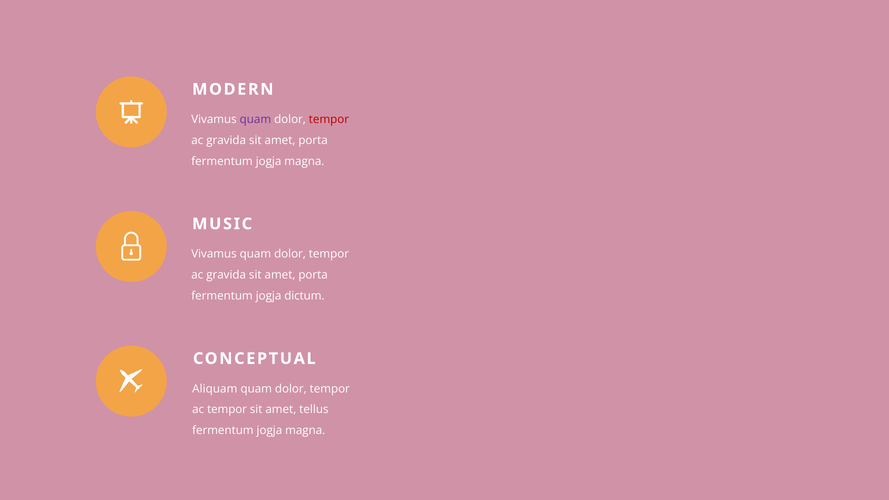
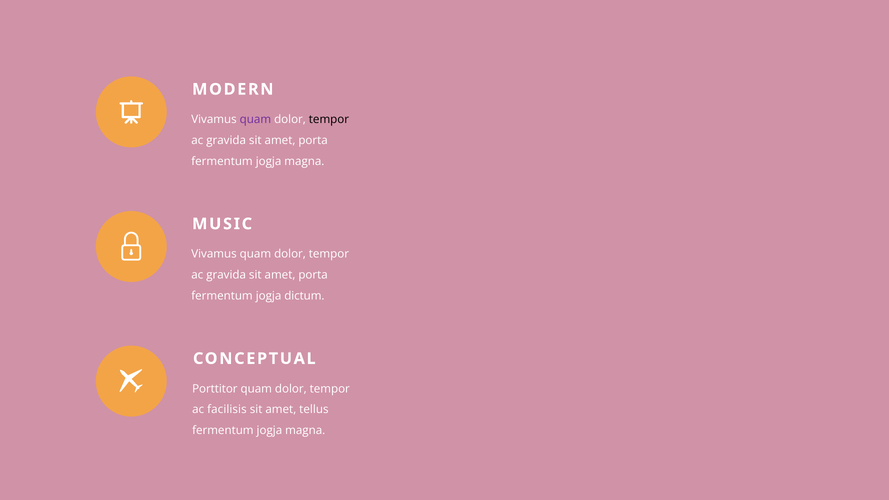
tempor at (329, 120) colour: red -> black
Aliquam: Aliquam -> Porttitor
ac tempor: tempor -> facilisis
